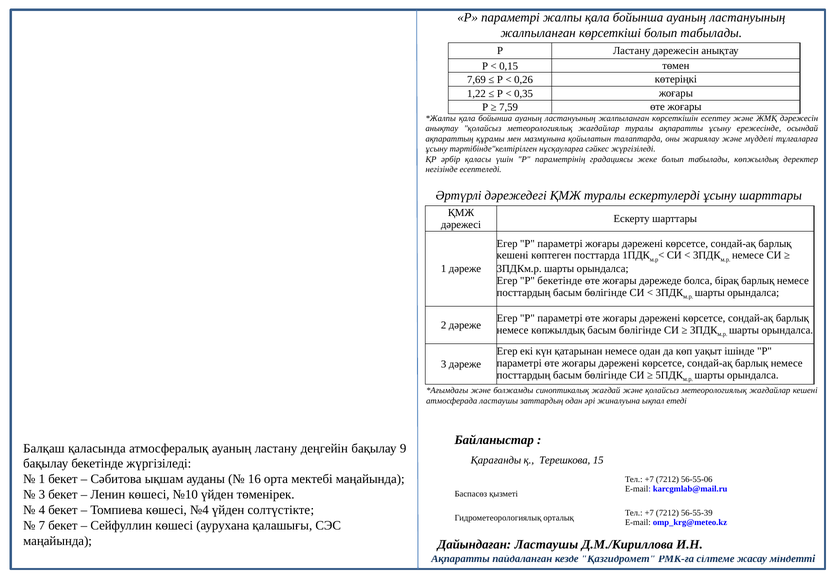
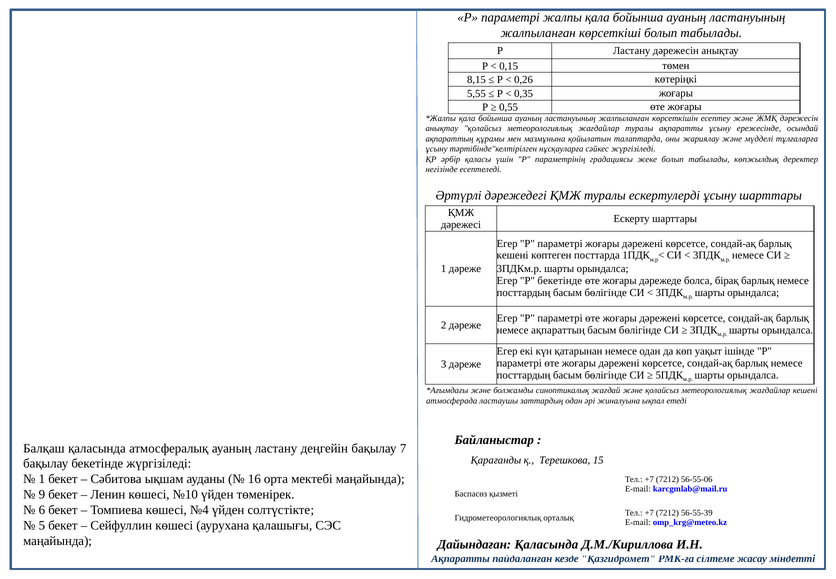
7,69: 7,69 -> 8,15
1,22: 1,22 -> 5,55
7,59: 7,59 -> 0,55
немесе көпжылдық: көпжылдық -> ақпараттың
9: 9 -> 7
3 at (42, 494): 3 -> 9
4: 4 -> 6
7: 7 -> 5
Дайындаған Ластаушы: Ластаушы -> Қаласында
